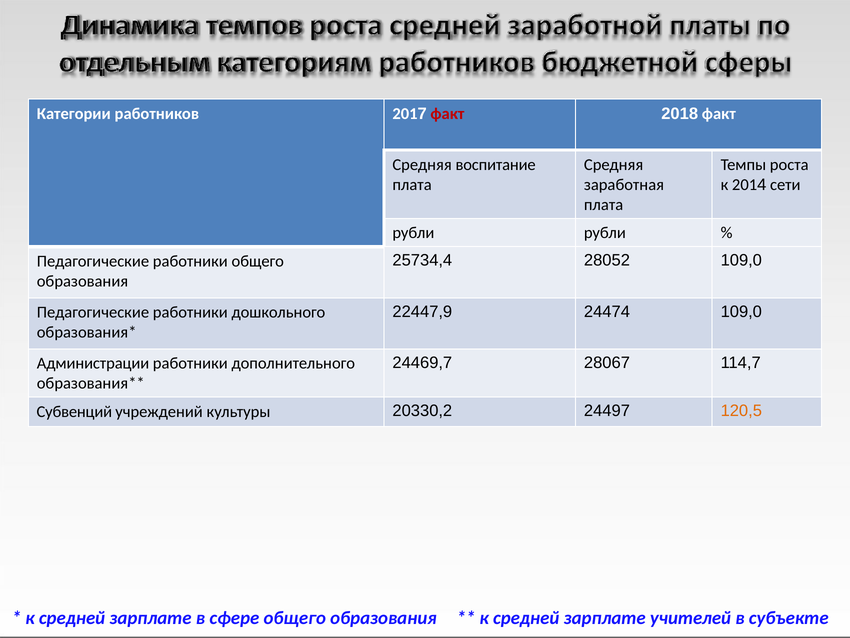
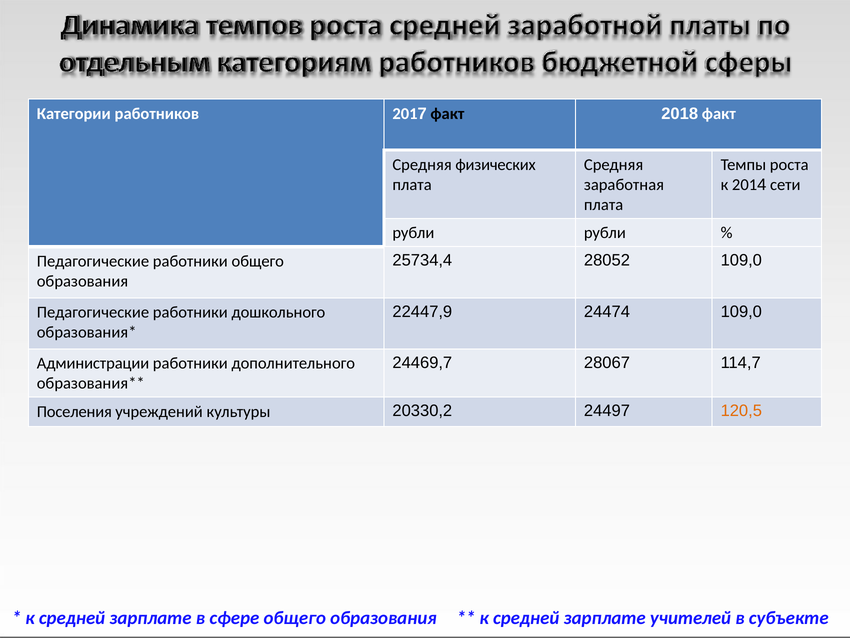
факт at (447, 114) colour: red -> black
воспитание: воспитание -> физических
Субвенций: Субвенций -> Поселения
